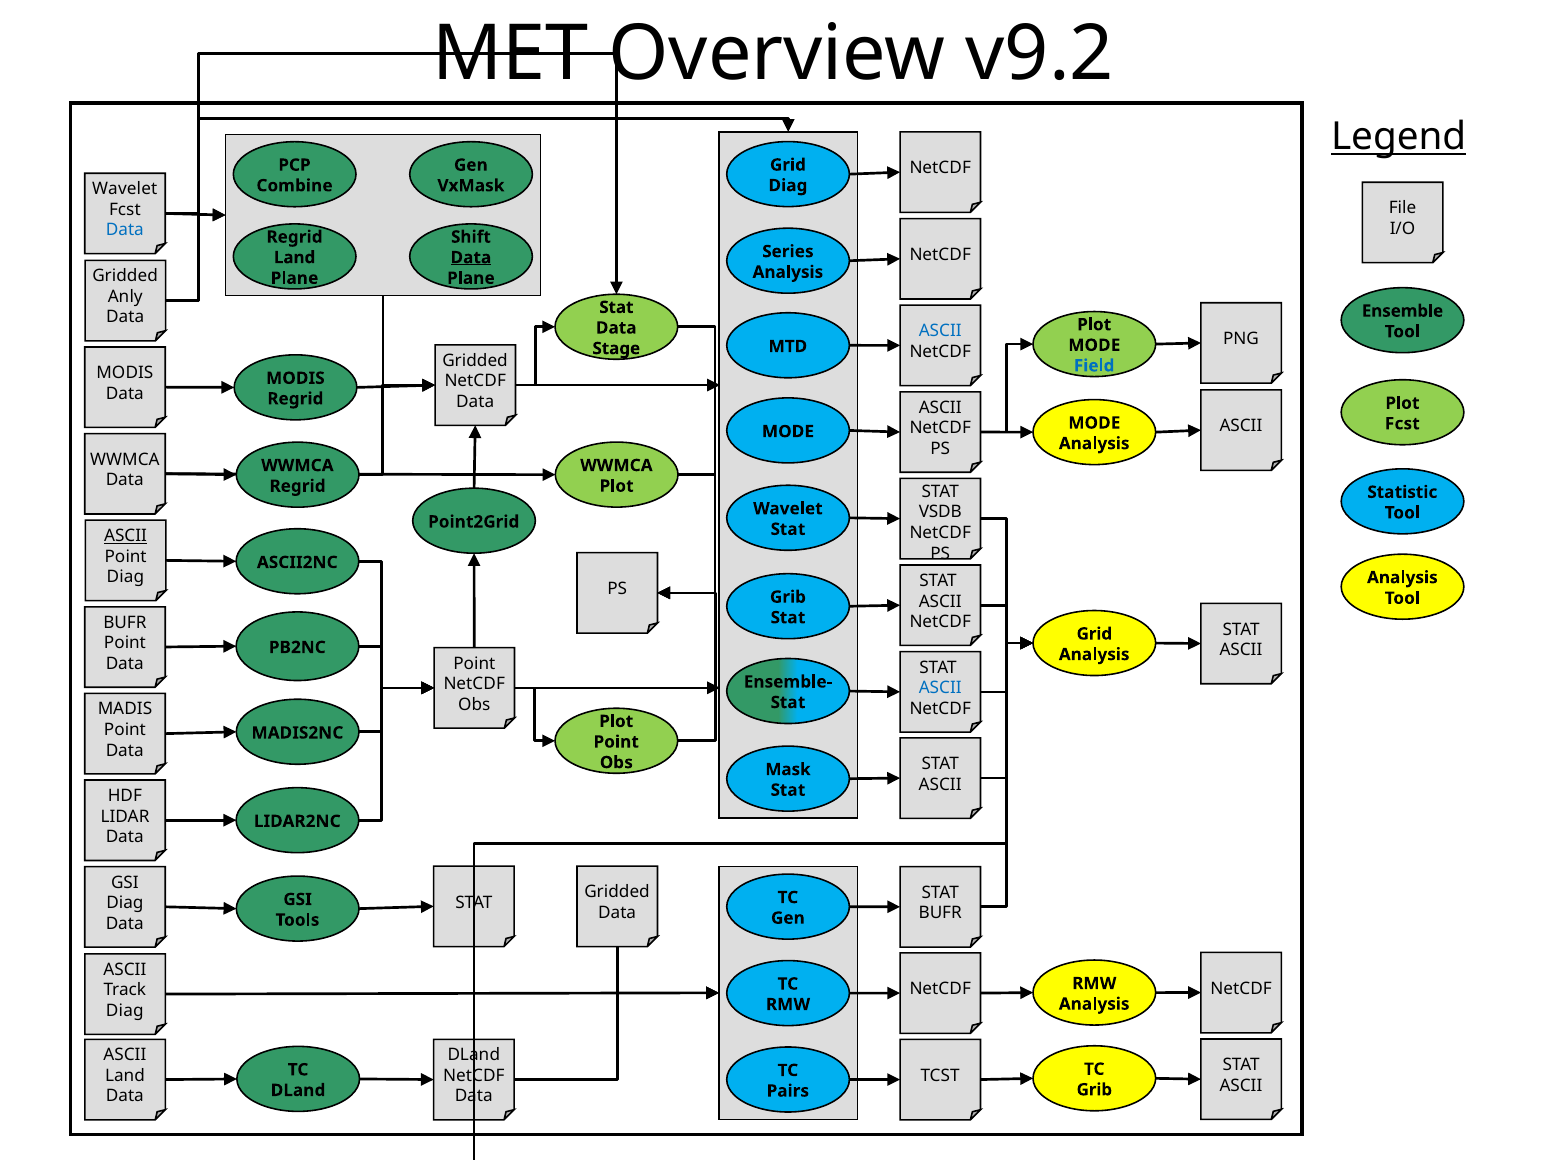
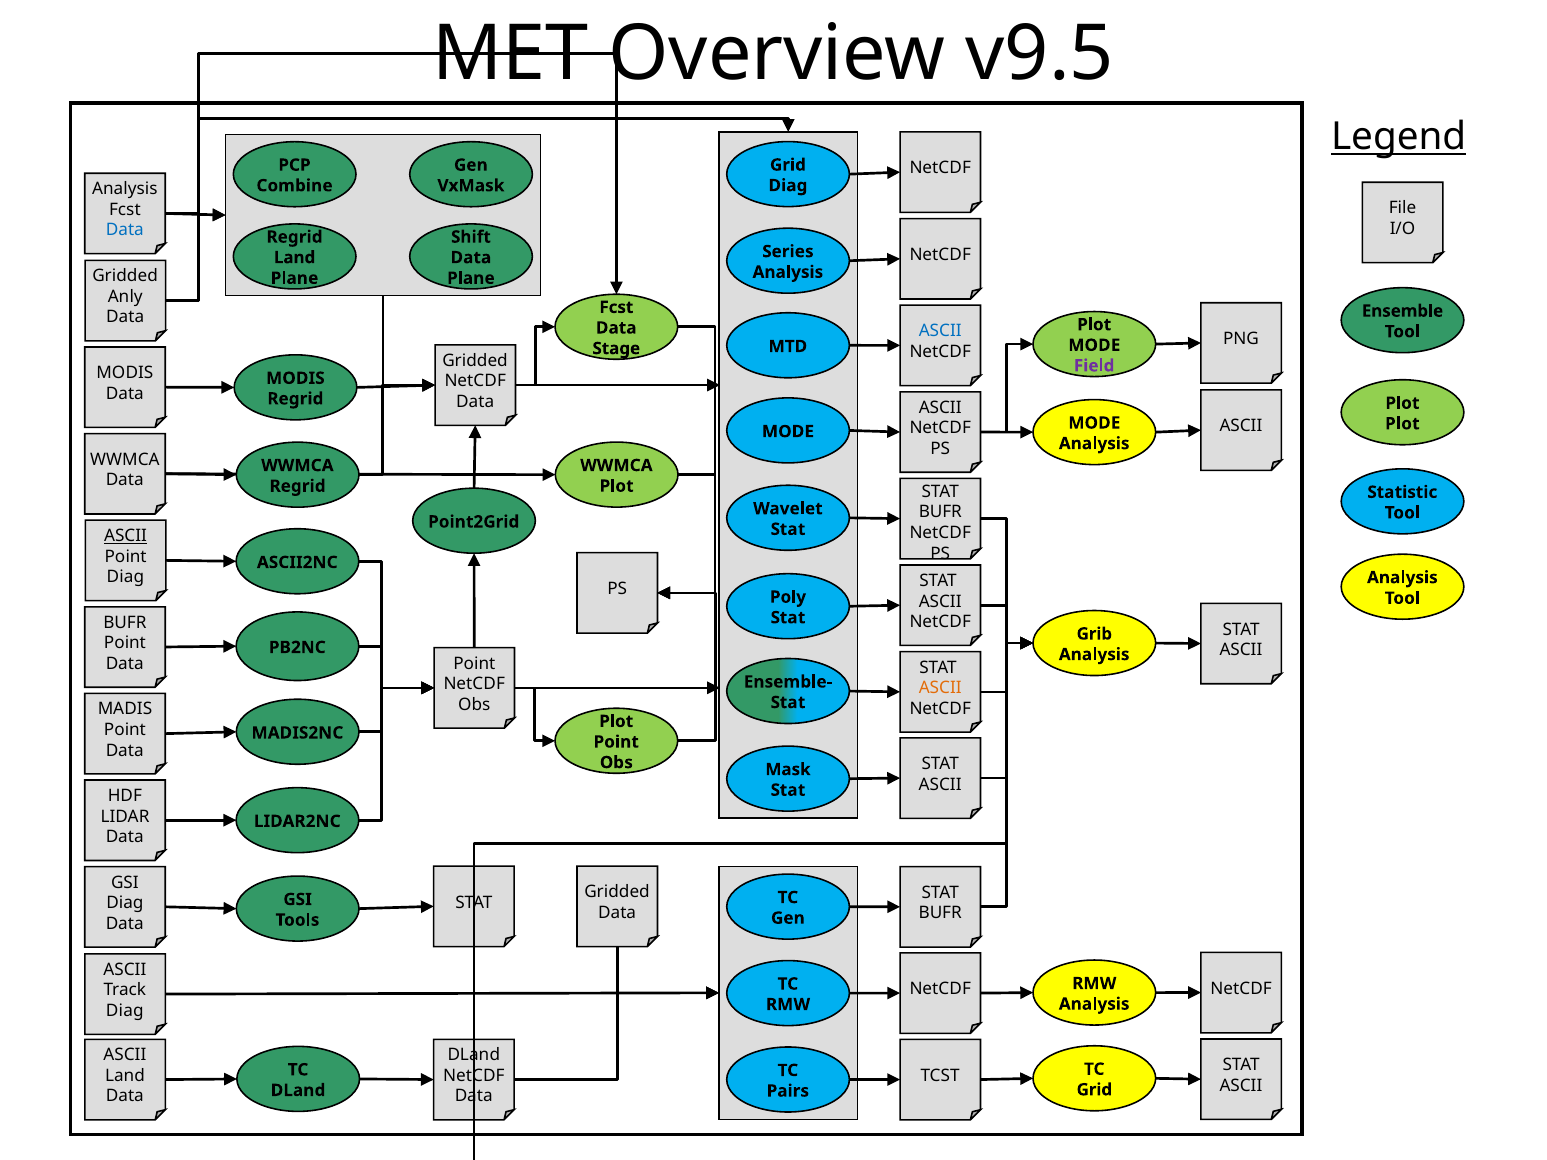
v9.2: v9.2 -> v9.5
Wavelet at (125, 189): Wavelet -> Analysis
Data at (471, 258) underline: present -> none
Stat at (616, 307): Stat -> Fcst
Field colour: blue -> purple
Fcst at (1402, 424): Fcst -> Plot
VSDB at (940, 512): VSDB -> BUFR
Grib at (788, 597): Grib -> Poly
Grid at (1094, 634): Grid -> Grib
ASCII at (940, 688) colour: blue -> orange
Grib at (1094, 1090): Grib -> Grid
